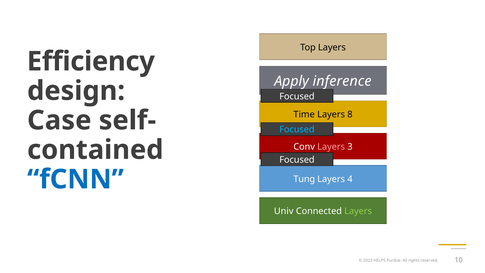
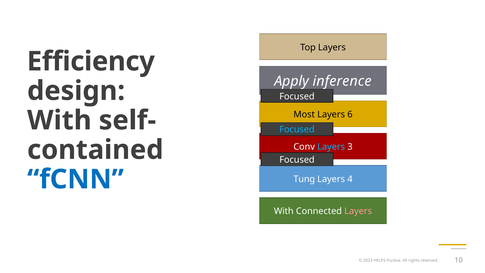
Time: Time -> Most
8: 8 -> 6
Case at (59, 120): Case -> With
Layers at (331, 147) colour: pink -> light blue
Univ at (284, 211): Univ -> With
Layers at (358, 211) colour: light green -> pink
